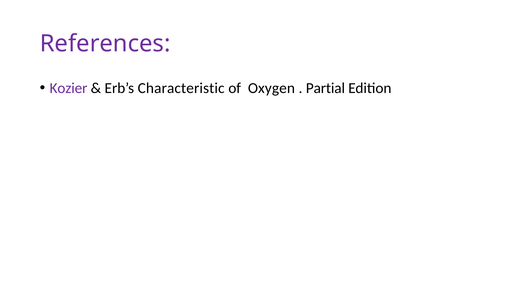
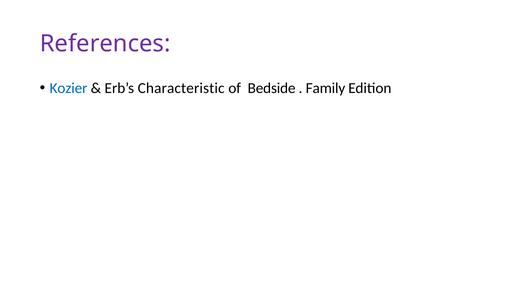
Kozier colour: purple -> blue
Oxygen: Oxygen -> Bedside
Partial: Partial -> Family
